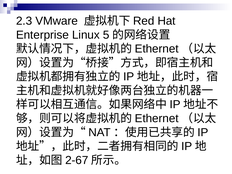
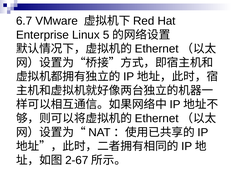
2.3: 2.3 -> 6.7
